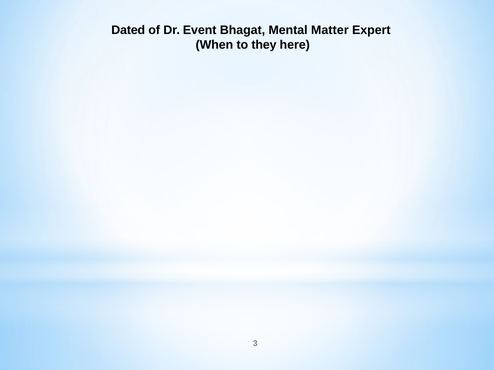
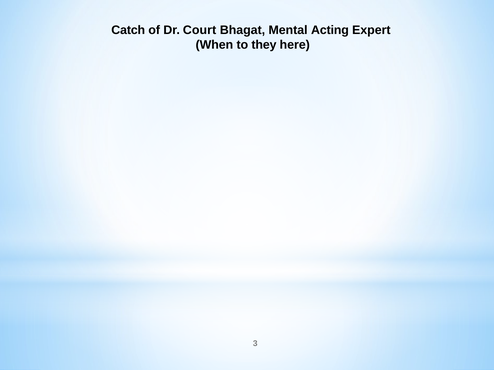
Dated: Dated -> Catch
Event: Event -> Court
Matter: Matter -> Acting
